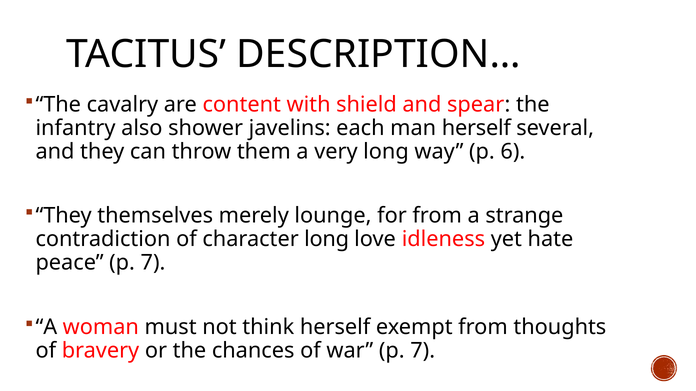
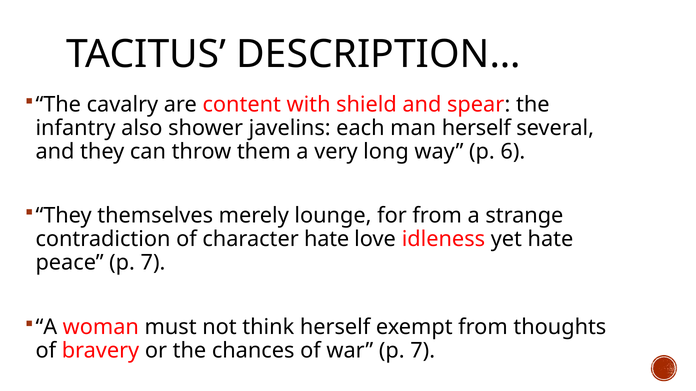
character long: long -> hate
